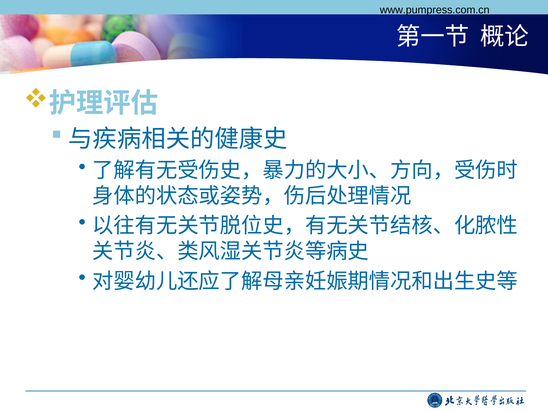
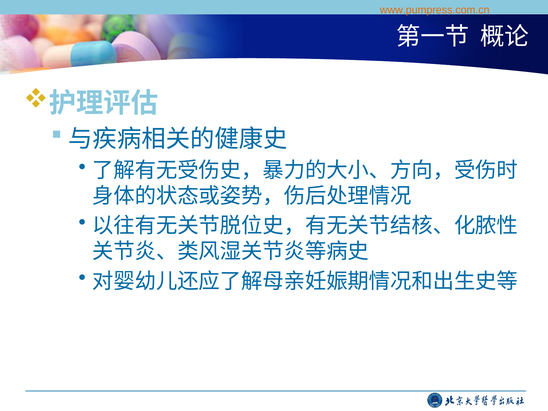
www.pumpress.com.cn colour: black -> orange
